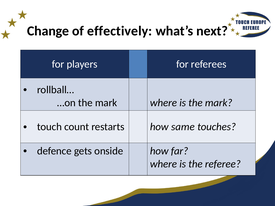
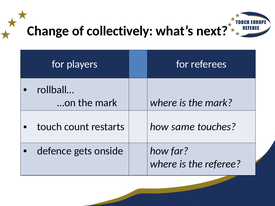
effectively: effectively -> collectively
